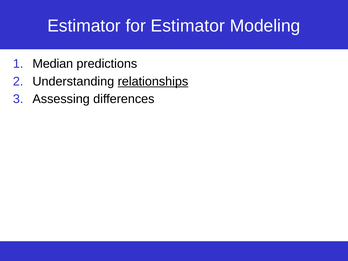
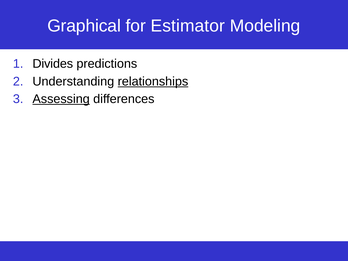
Estimator at (84, 26): Estimator -> Graphical
Median: Median -> Divides
Assessing underline: none -> present
